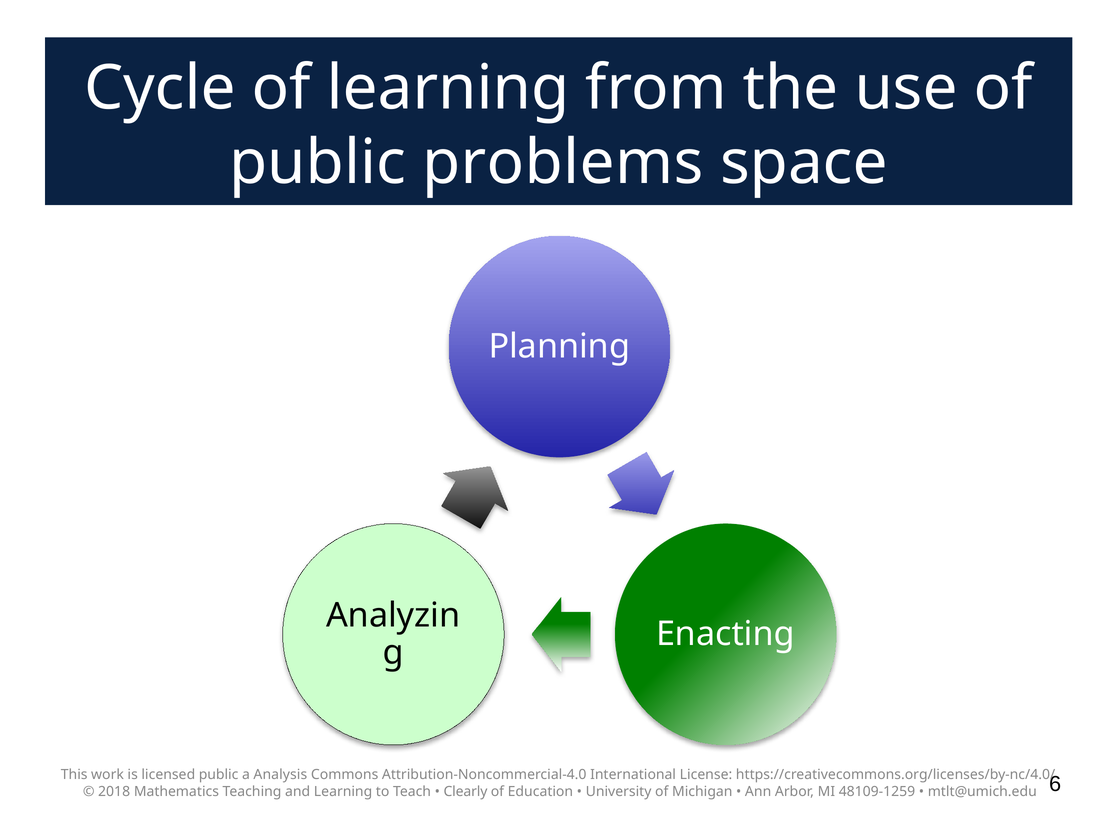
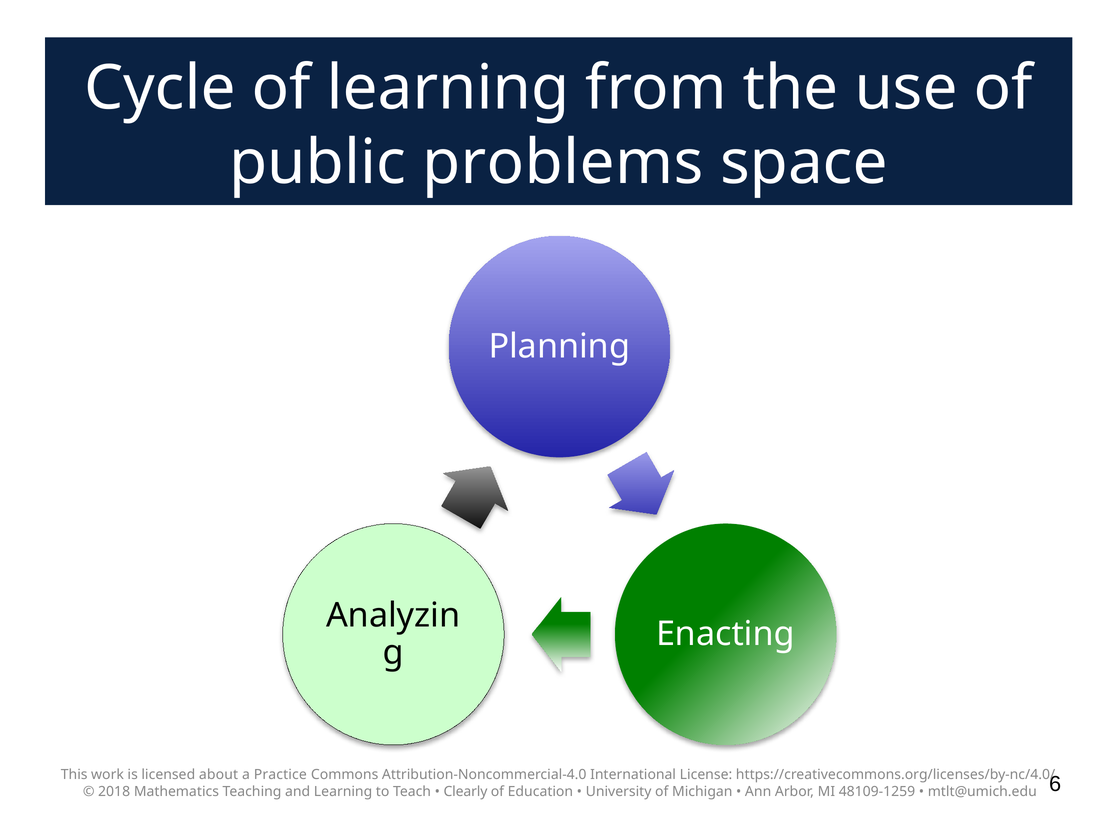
licensed public: public -> about
Analysis: Analysis -> Practice
